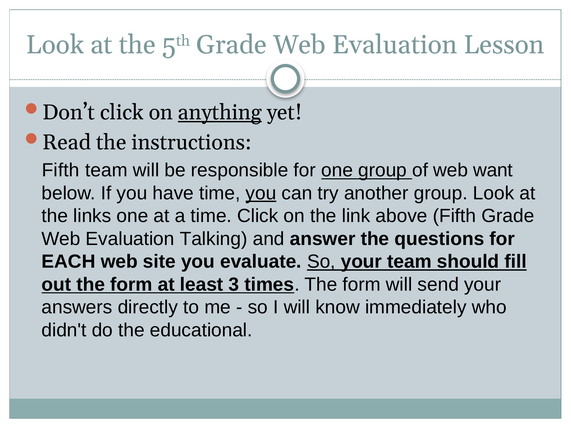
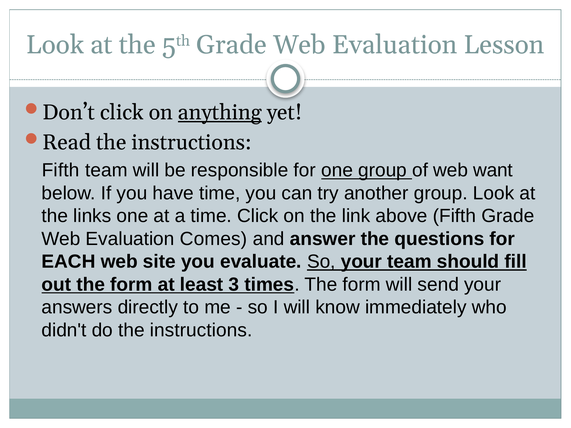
you at (261, 193) underline: present -> none
Talking: Talking -> Comes
do the educational: educational -> instructions
